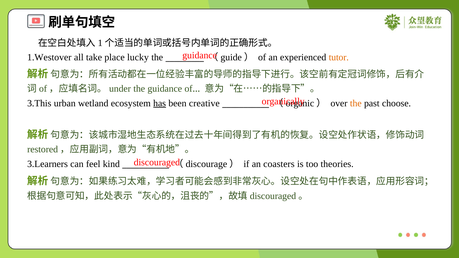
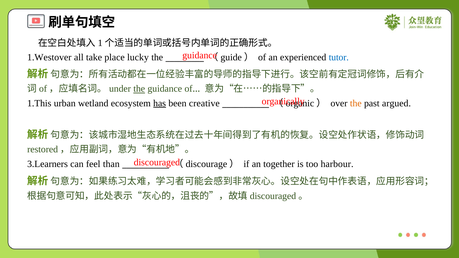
tutor colour: orange -> blue
the at (139, 89) underline: none -> present
3.This: 3.This -> 1.This
choose: choose -> argued
kind: kind -> than
coasters: coasters -> together
theories: theories -> harbour
